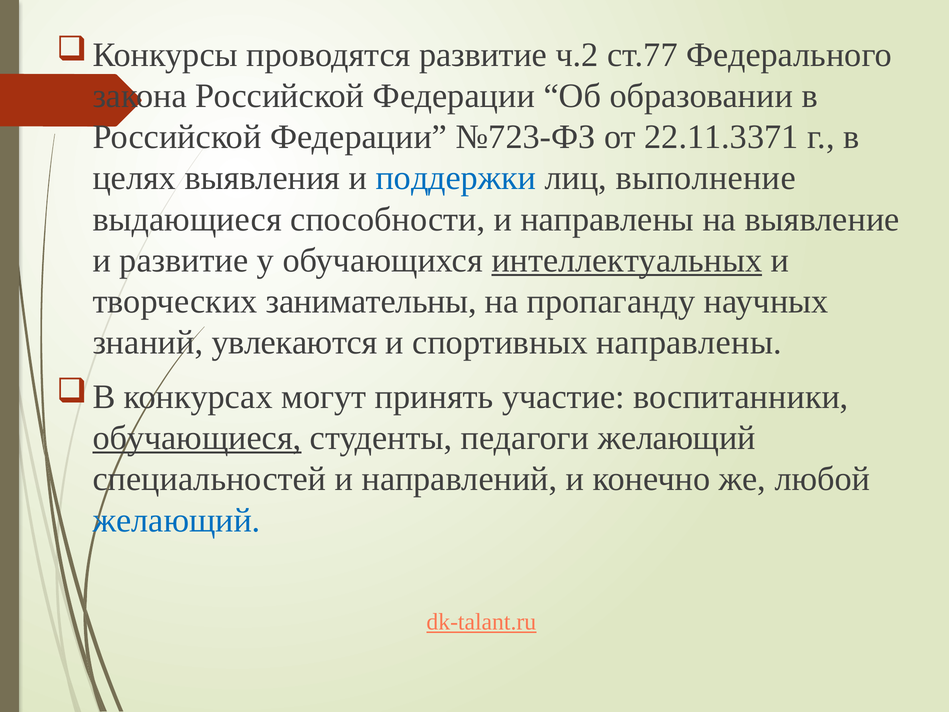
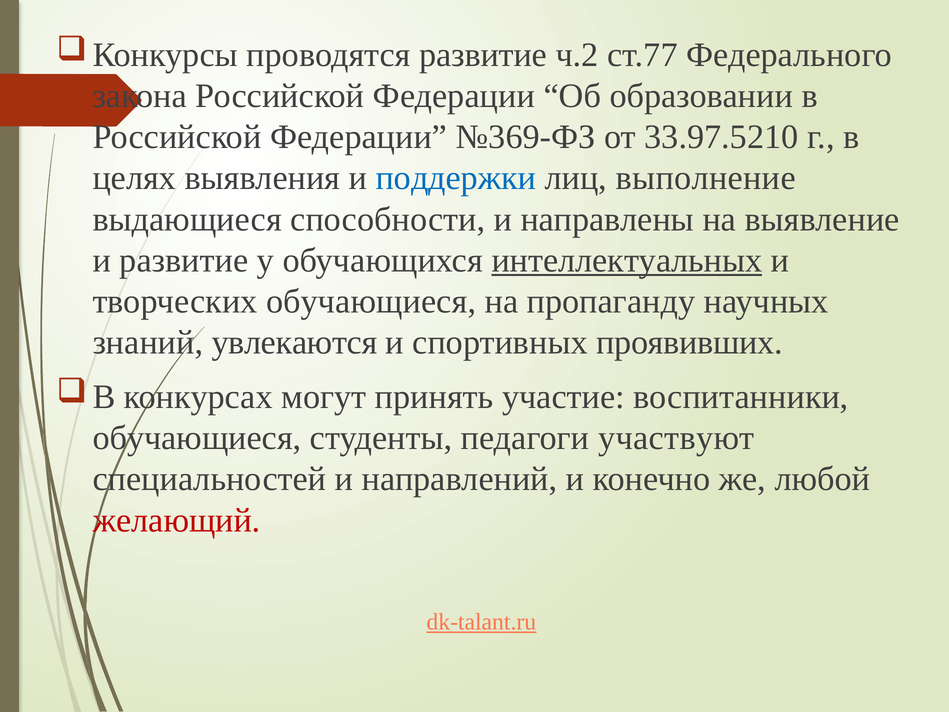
№723-ФЗ: №723-ФЗ -> №369-ФЗ
22.11.3371: 22.11.3371 -> 33.97.5210
творческих занимательны: занимательны -> обучающиеся
спортивных направлены: направлены -> проявивших
обучающиеся at (197, 438) underline: present -> none
педагоги желающий: желающий -> участвуют
желающий at (177, 520) colour: blue -> red
